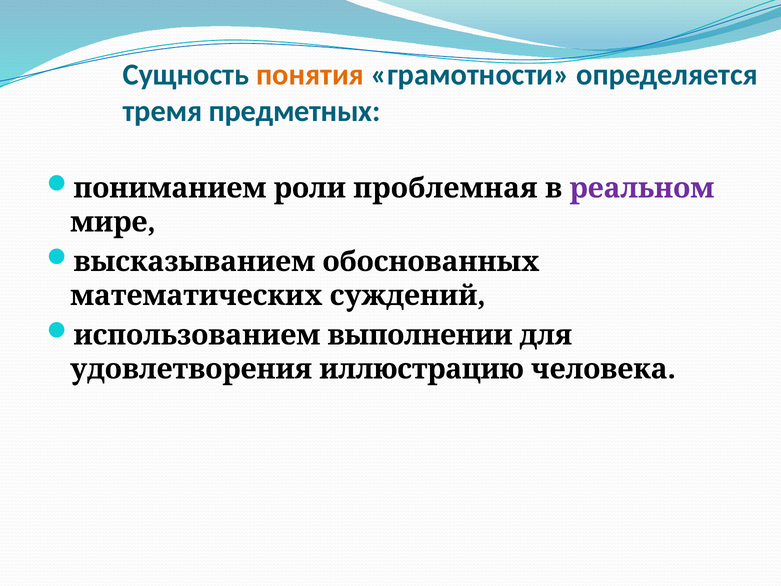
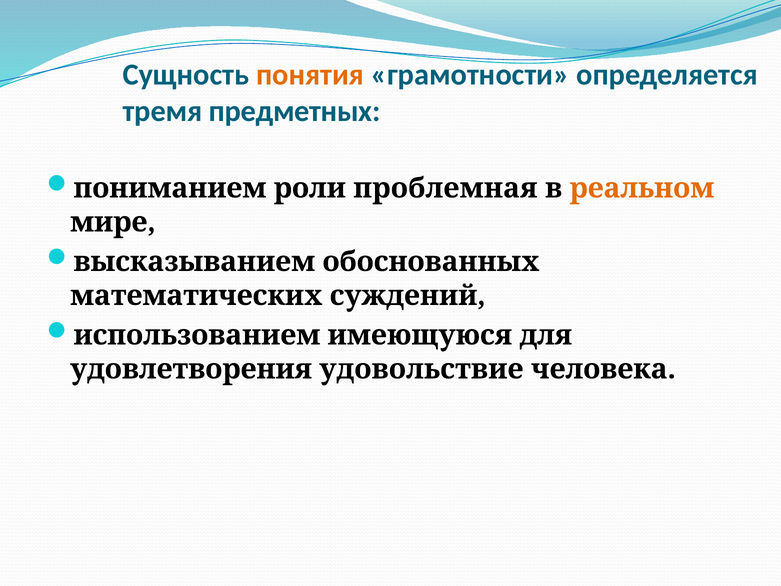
реальном colour: purple -> orange
выполнении: выполнении -> имеющуюся
иллюстрацию: иллюстрацию -> удовольствие
